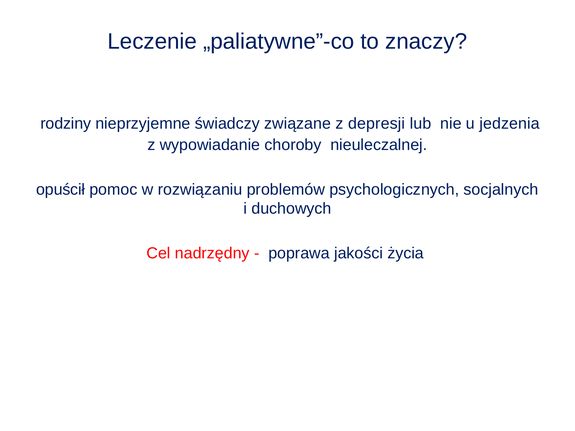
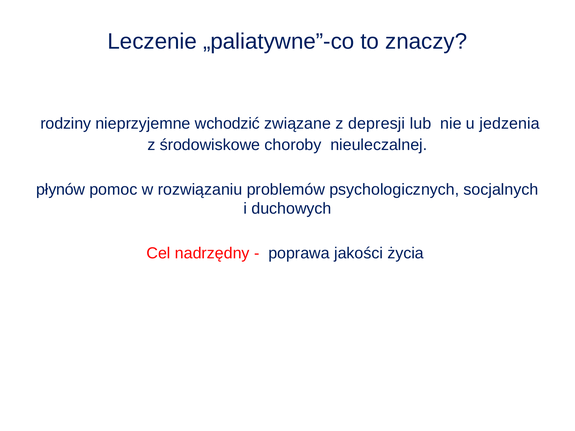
świadczy: świadczy -> wchodzić
wypowiadanie: wypowiadanie -> środowiskowe
opuścił: opuścił -> płynów
